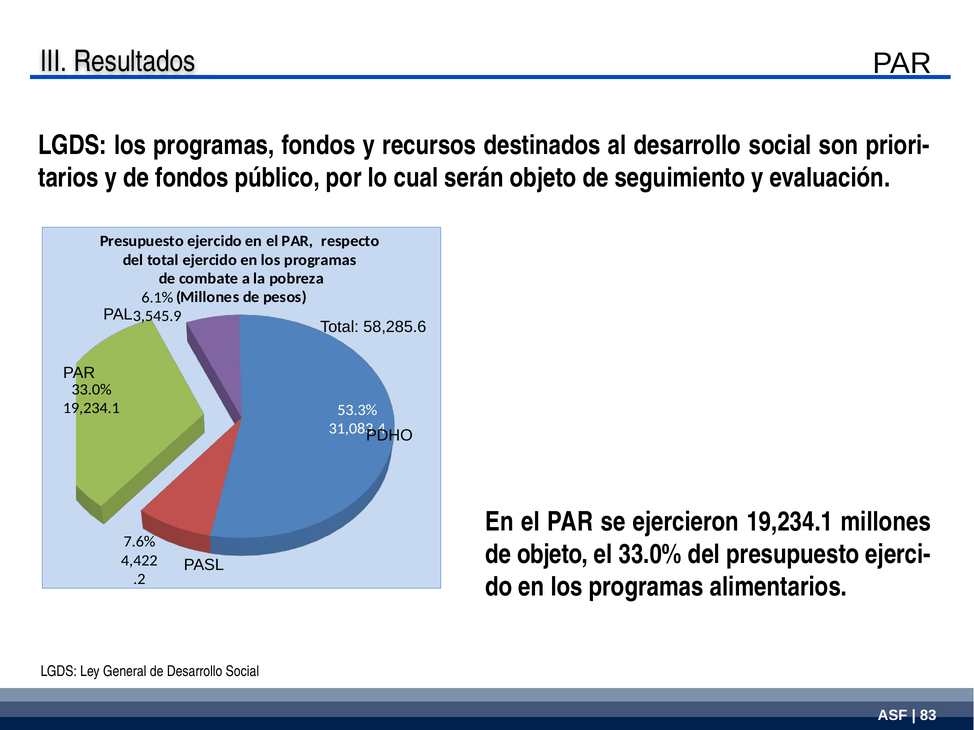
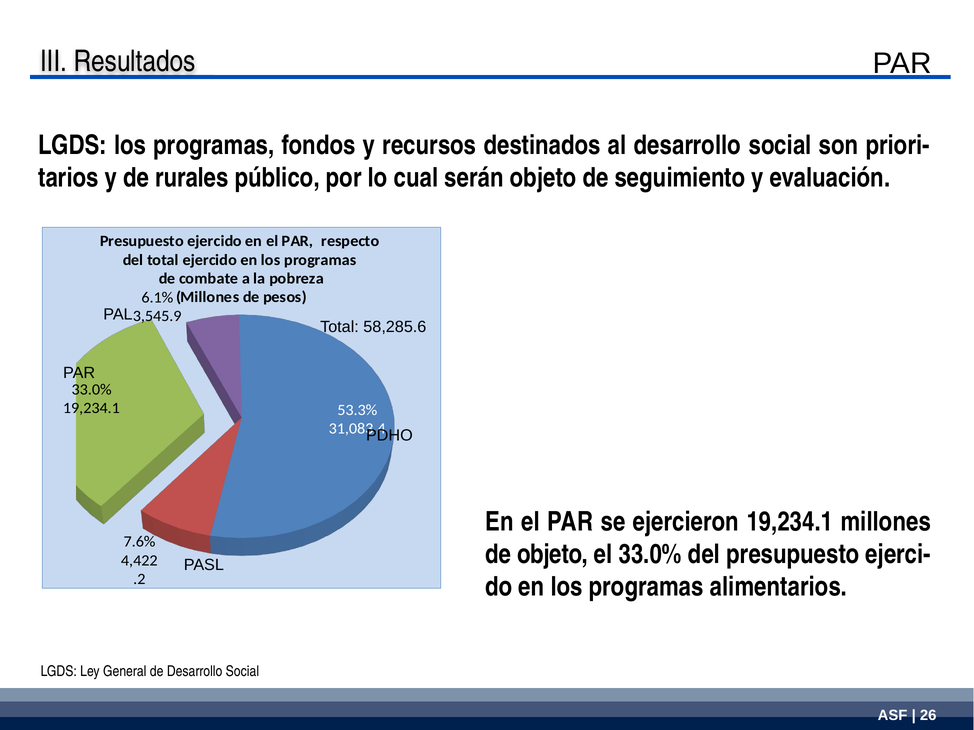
de fondos: fondos -> rurales
83: 83 -> 26
